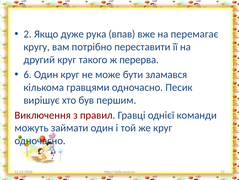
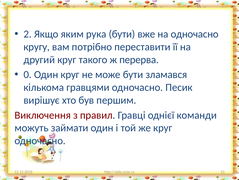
дуже: дуже -> яким
рука впав: впав -> бути
на перемагає: перемагає -> одночасно
6: 6 -> 0
